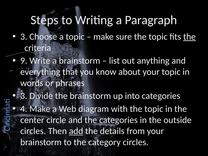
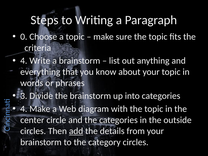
3 at (24, 37): 3 -> 0
the at (189, 37) underline: present -> none
9 at (24, 61): 9 -> 4
